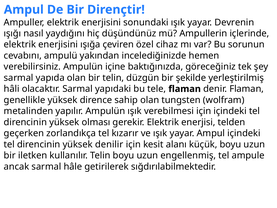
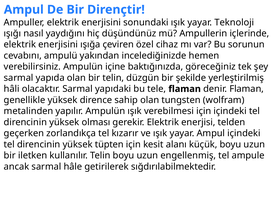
Devrenin: Devrenin -> Teknoloji
denilir: denilir -> tüpten
